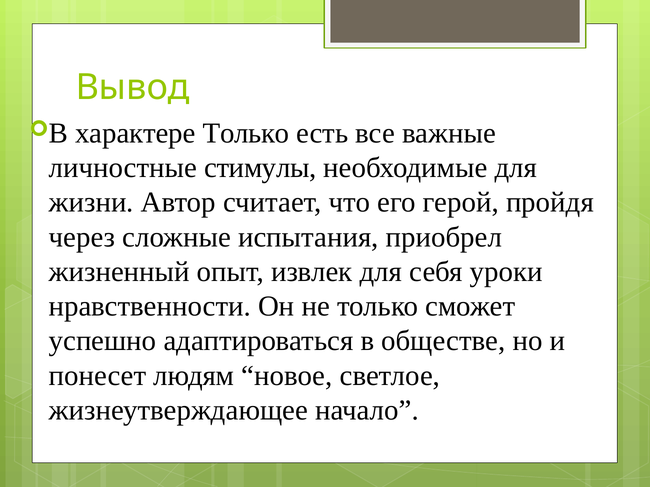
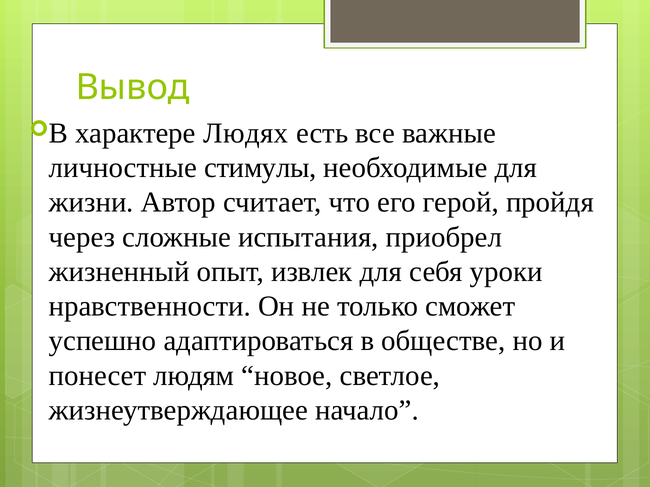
характере Только: Только -> Людях
